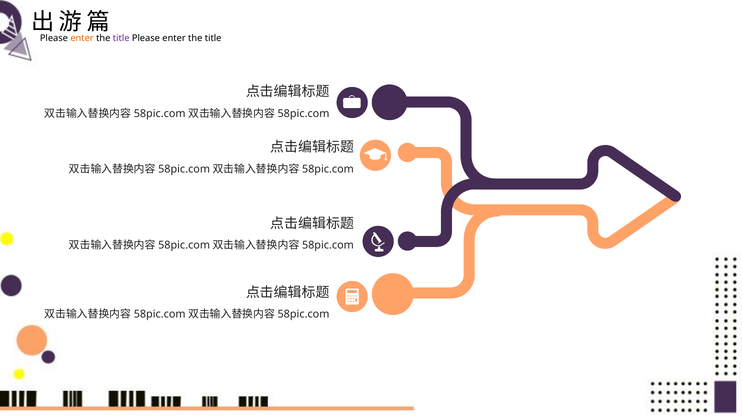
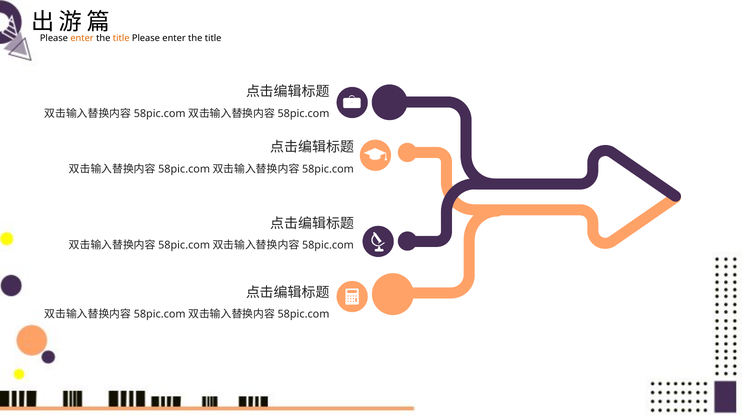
title at (121, 38) colour: purple -> orange
